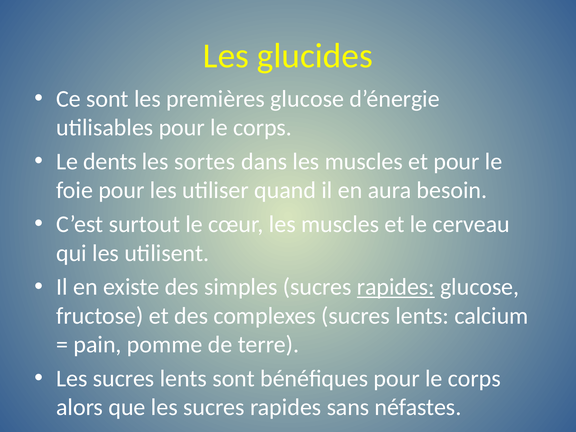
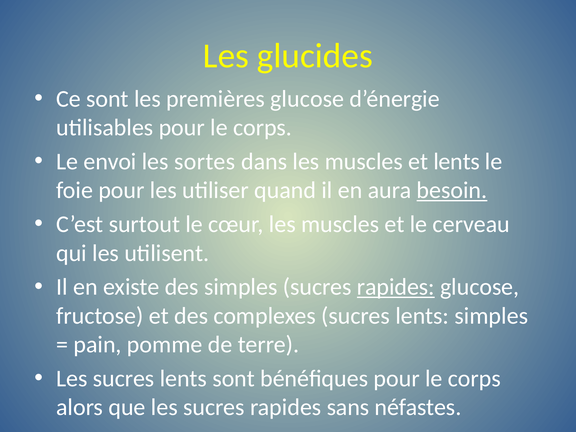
dents: dents -> envoi
et pour: pour -> lents
besoin underline: none -> present
lents calcium: calcium -> simples
